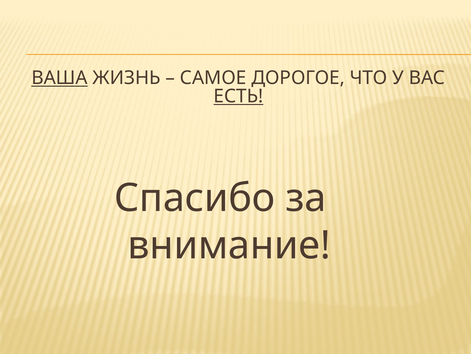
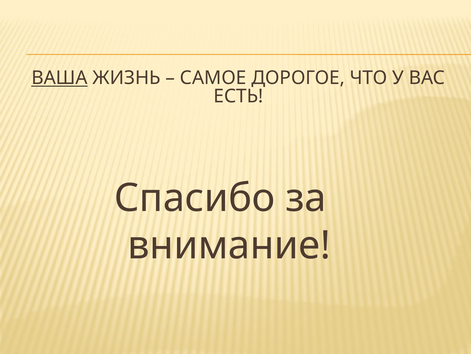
ЕСТЬ underline: present -> none
